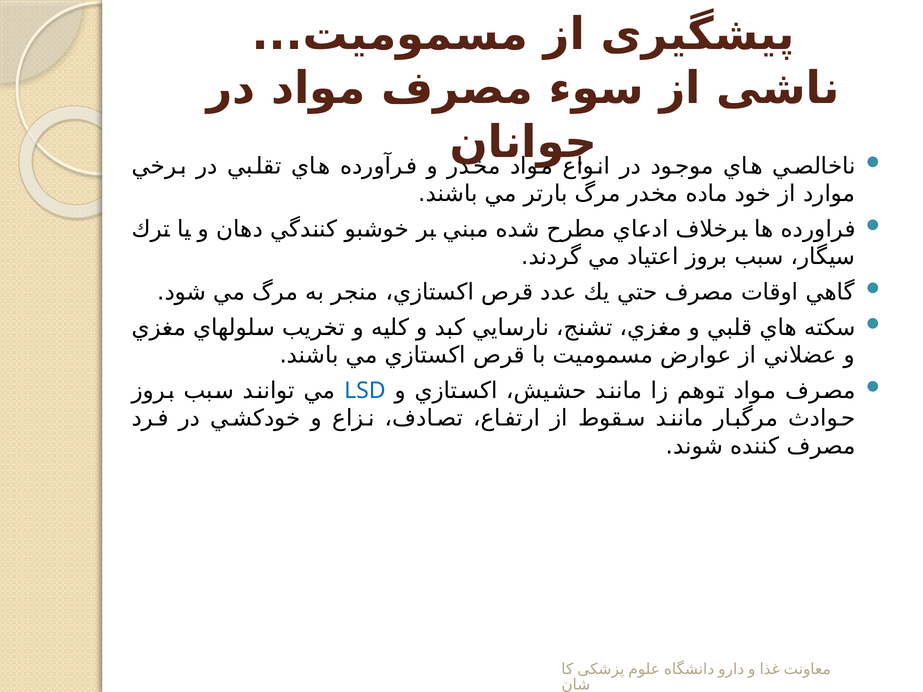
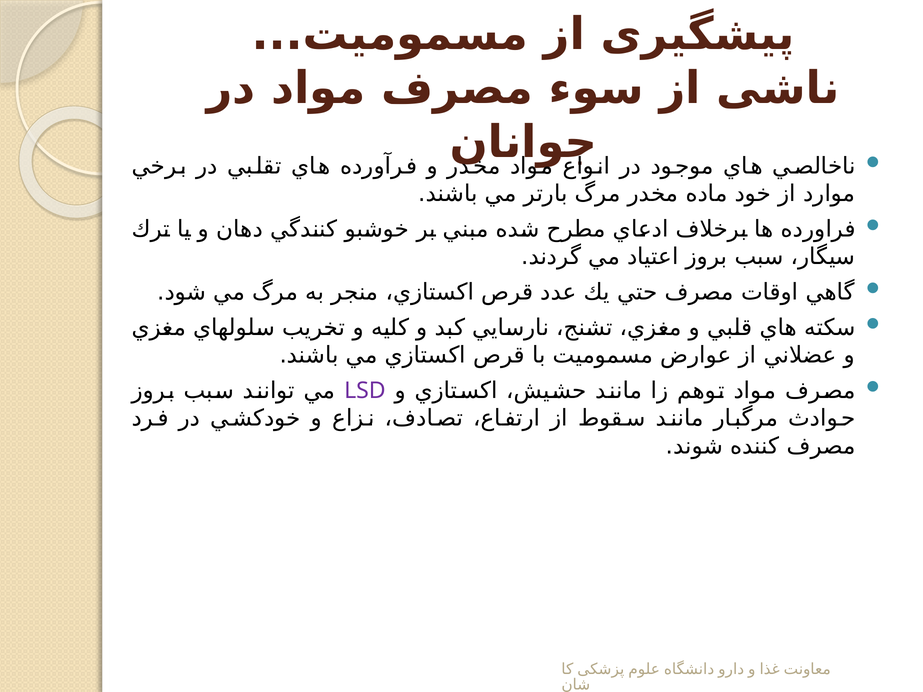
LSD colour: blue -> purple
